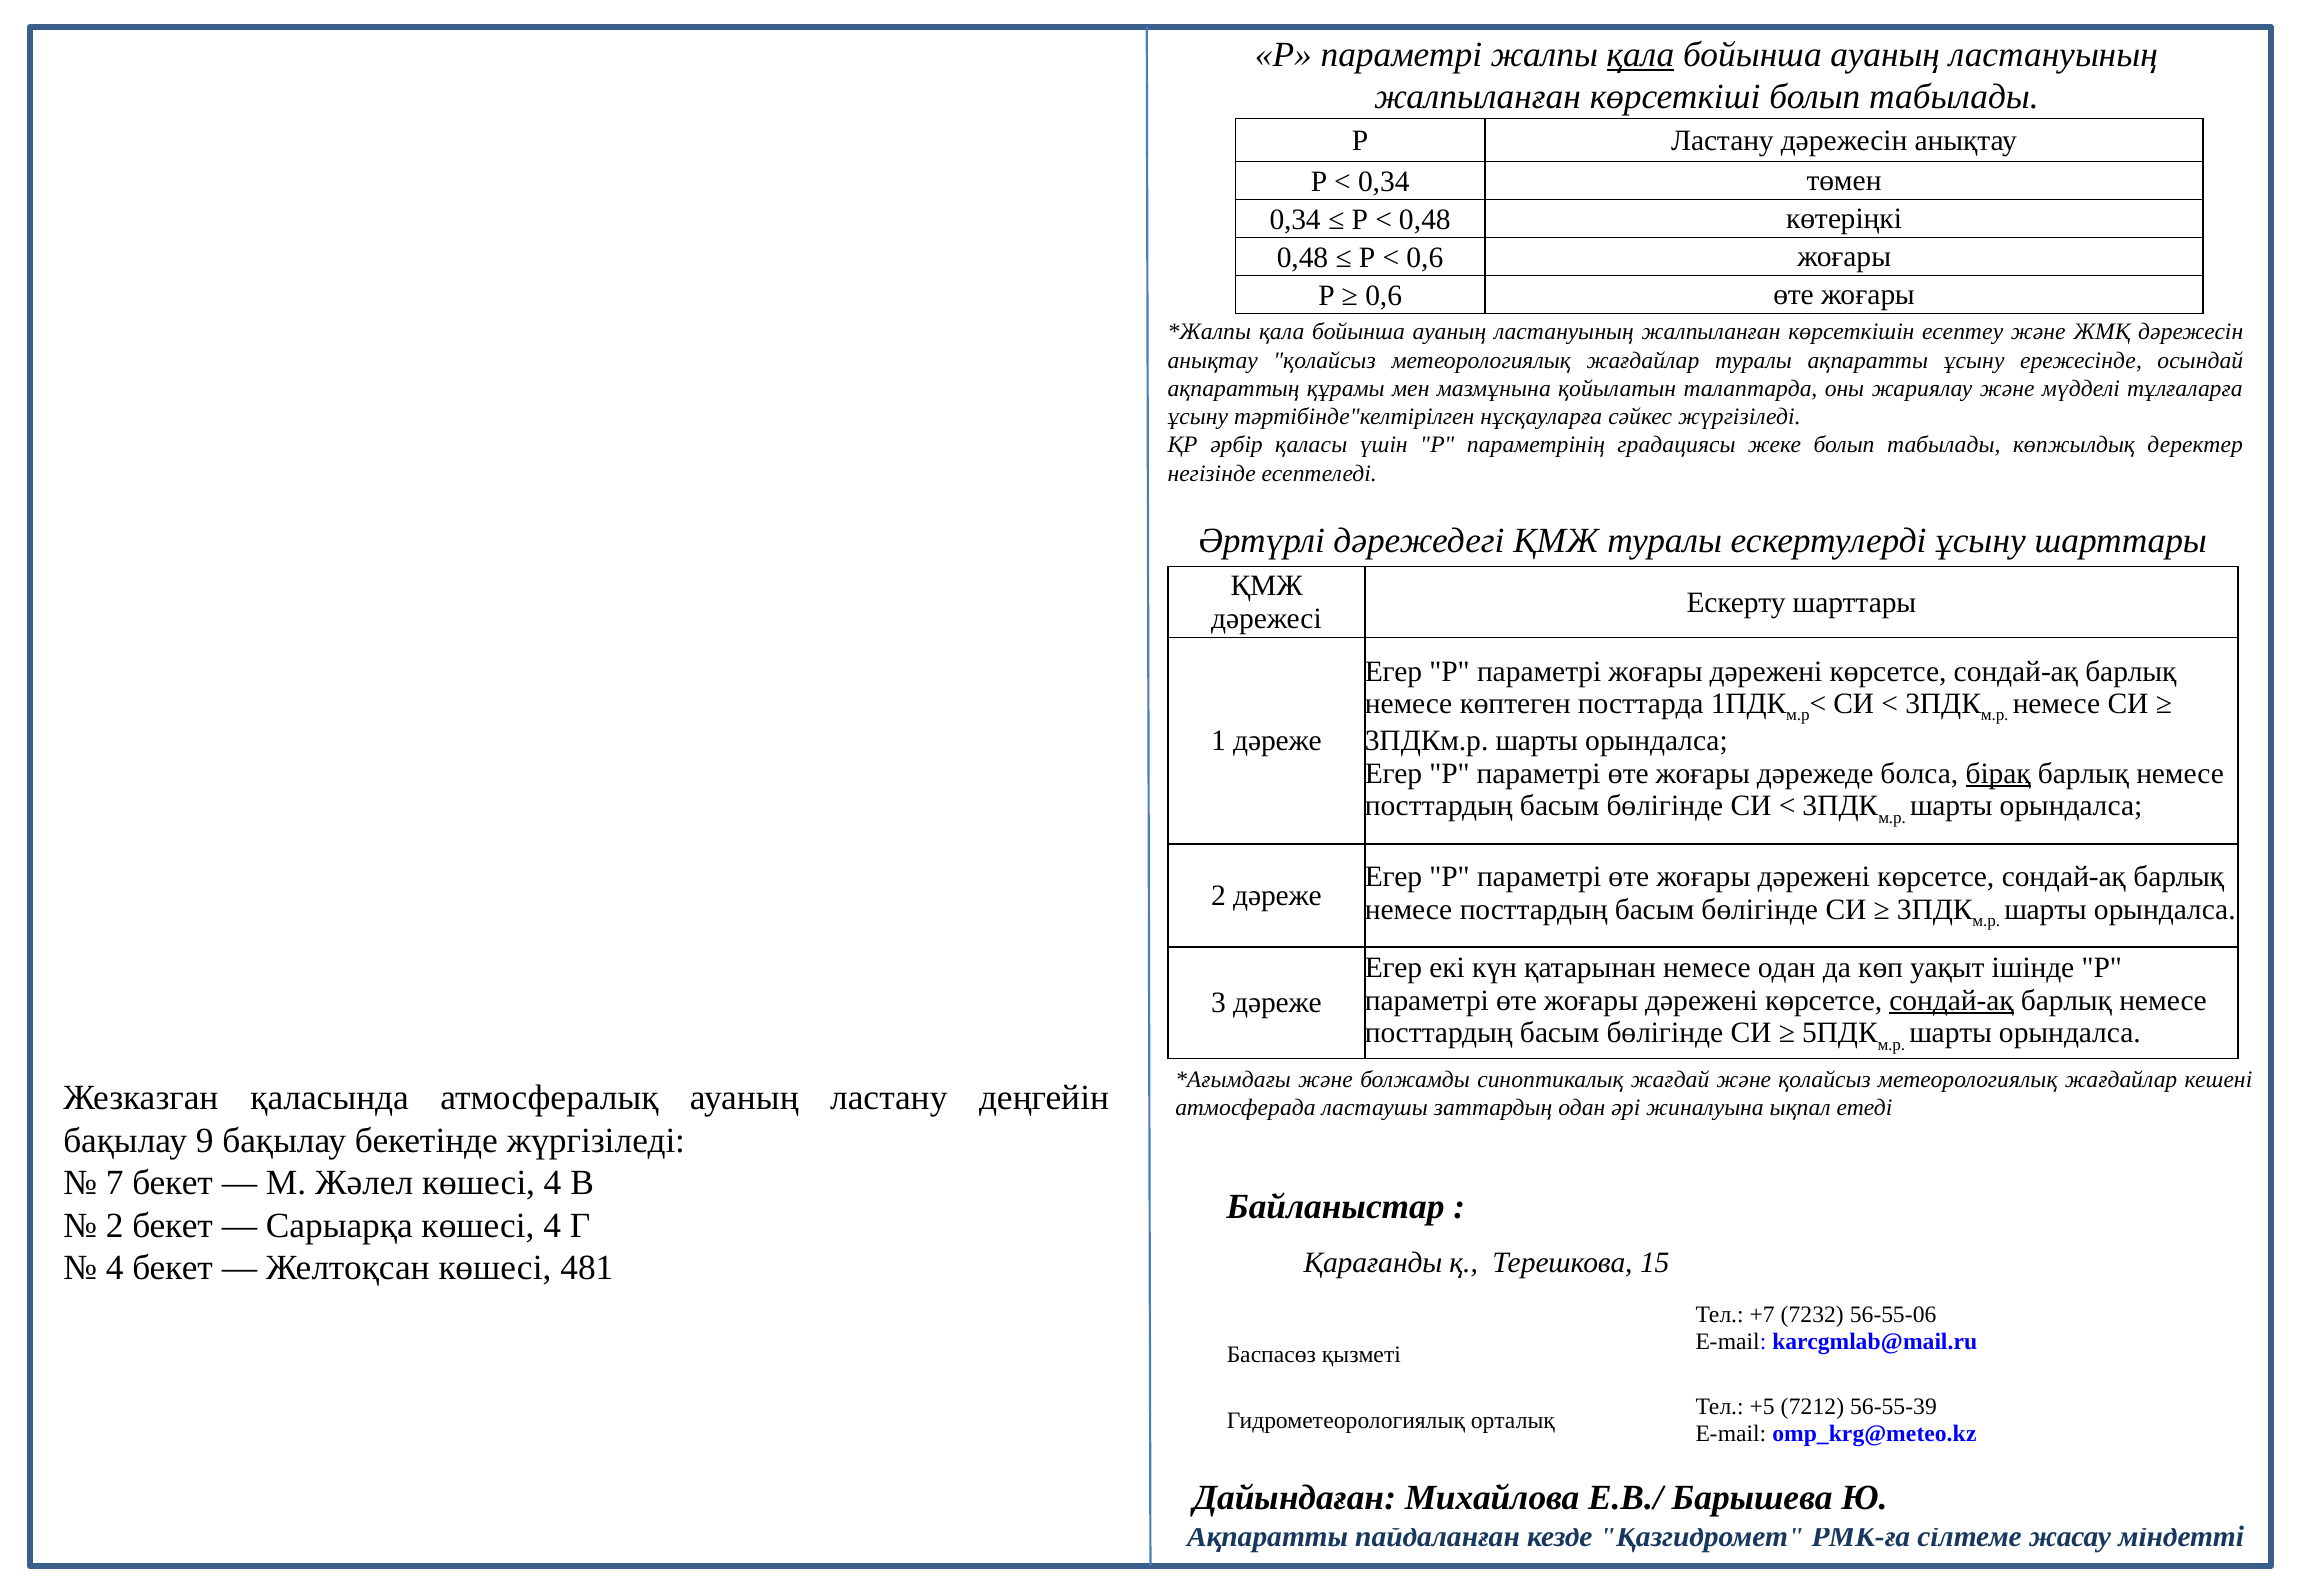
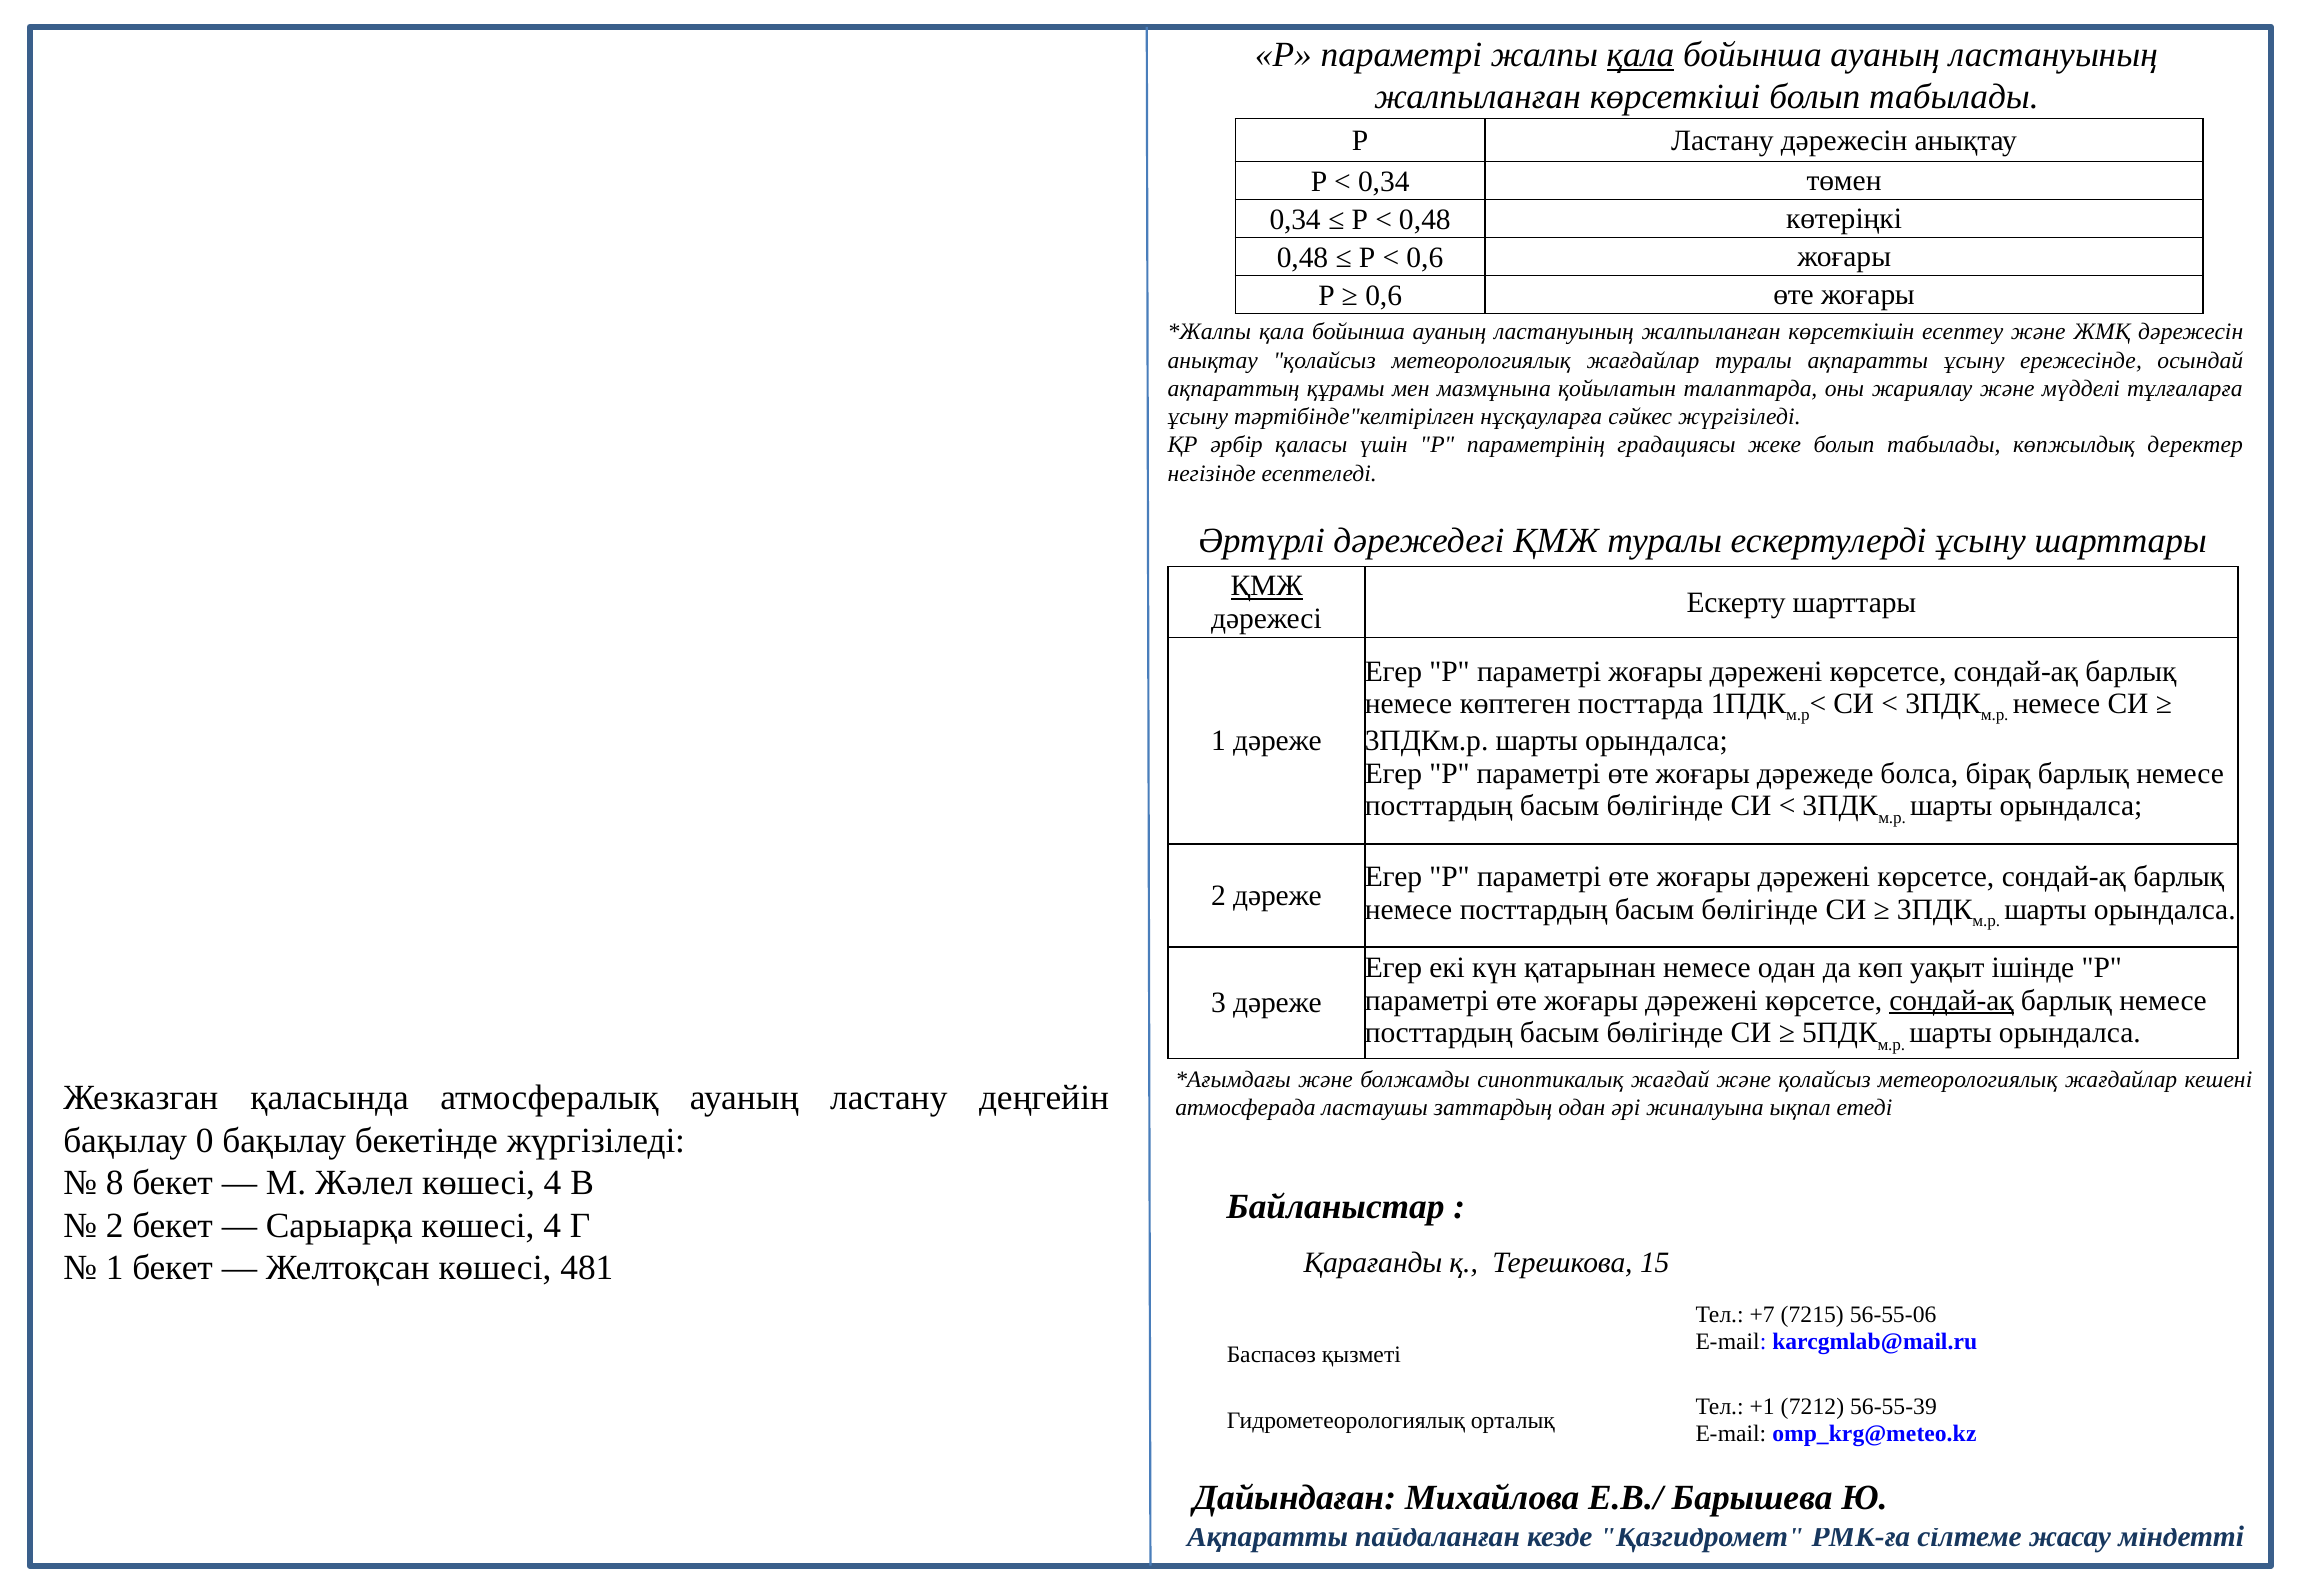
ҚМЖ at (1267, 586) underline: none -> present
бірақ underline: present -> none
9: 9 -> 0
7: 7 -> 8
4 at (115, 1268): 4 -> 1
7232: 7232 -> 7215
+5: +5 -> +1
